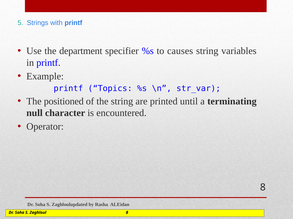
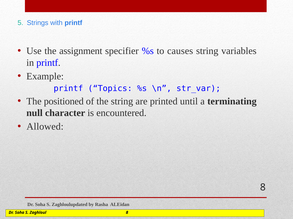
department: department -> assignment
Operator: Operator -> Allowed
